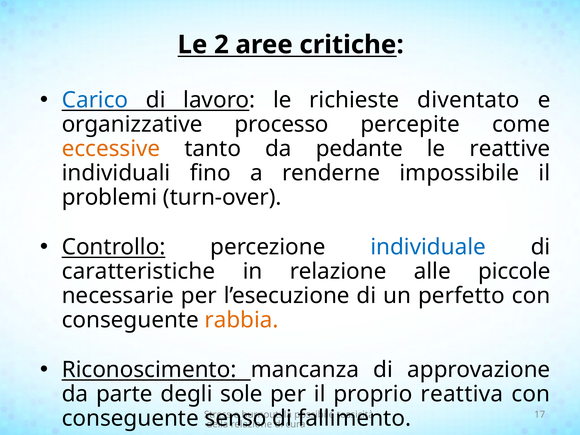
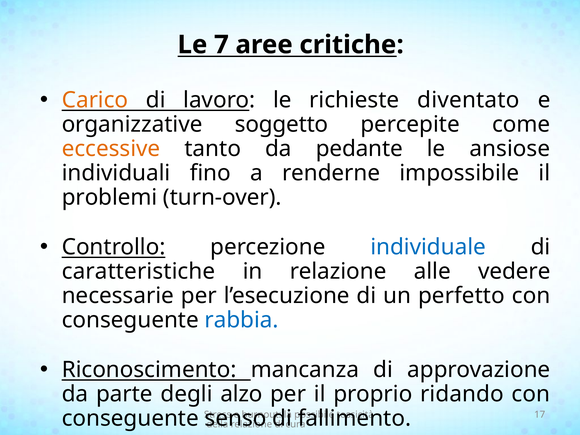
2: 2 -> 7
Carico colour: blue -> orange
processo: processo -> soggetto
reattive: reattive -> ansiose
piccole: piccole -> vedere
rabbia colour: orange -> blue
sole: sole -> alzo
reattiva: reattiva -> ridando
